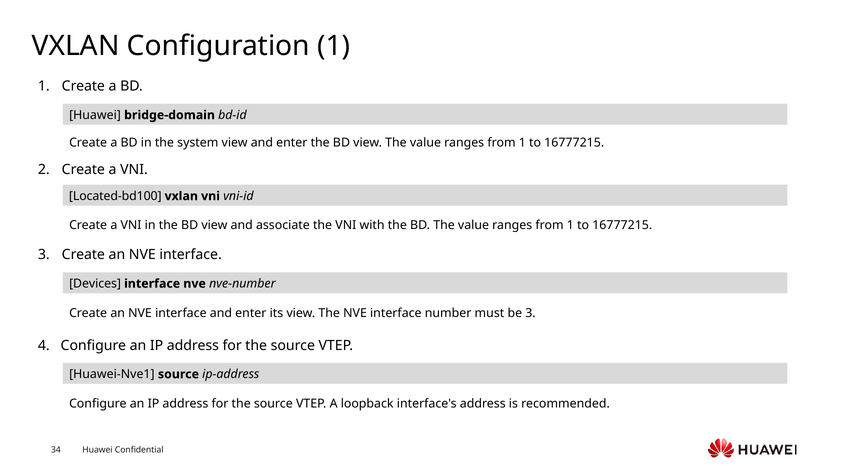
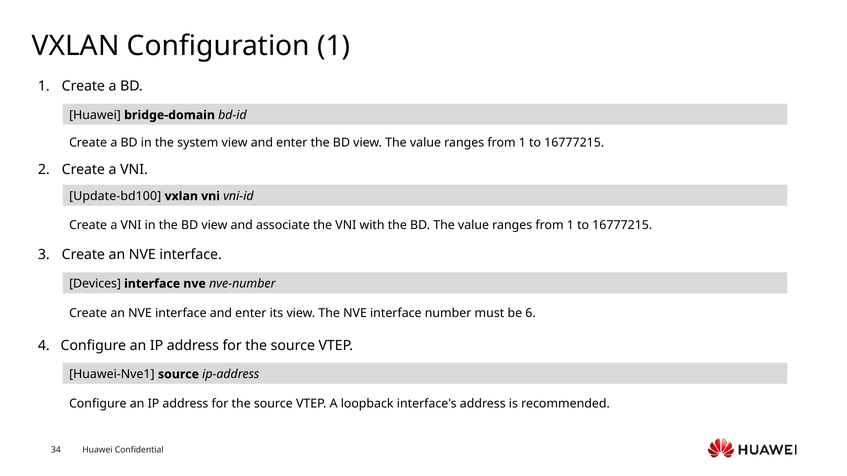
Located-bd100: Located-bd100 -> Update-bd100
be 3: 3 -> 6
